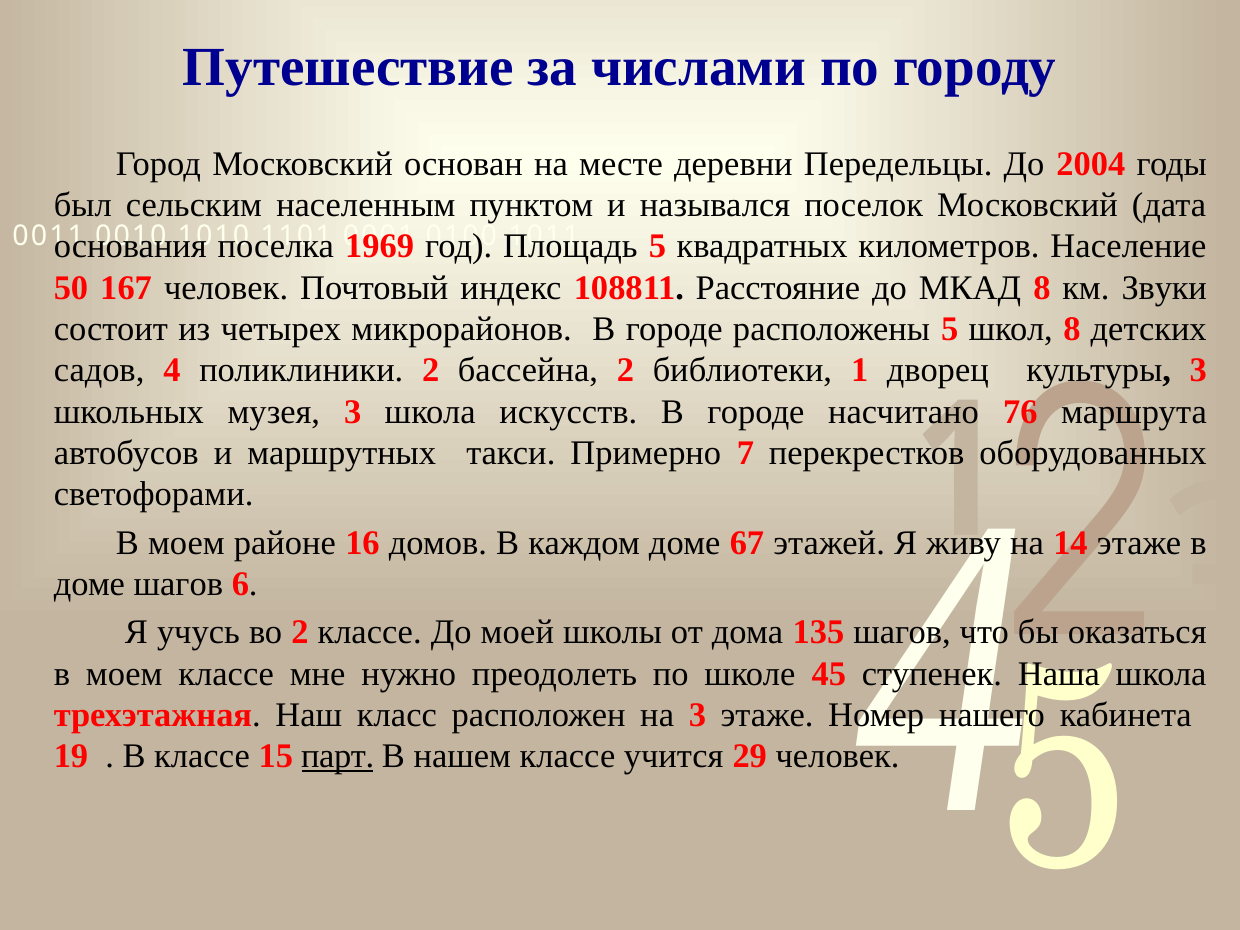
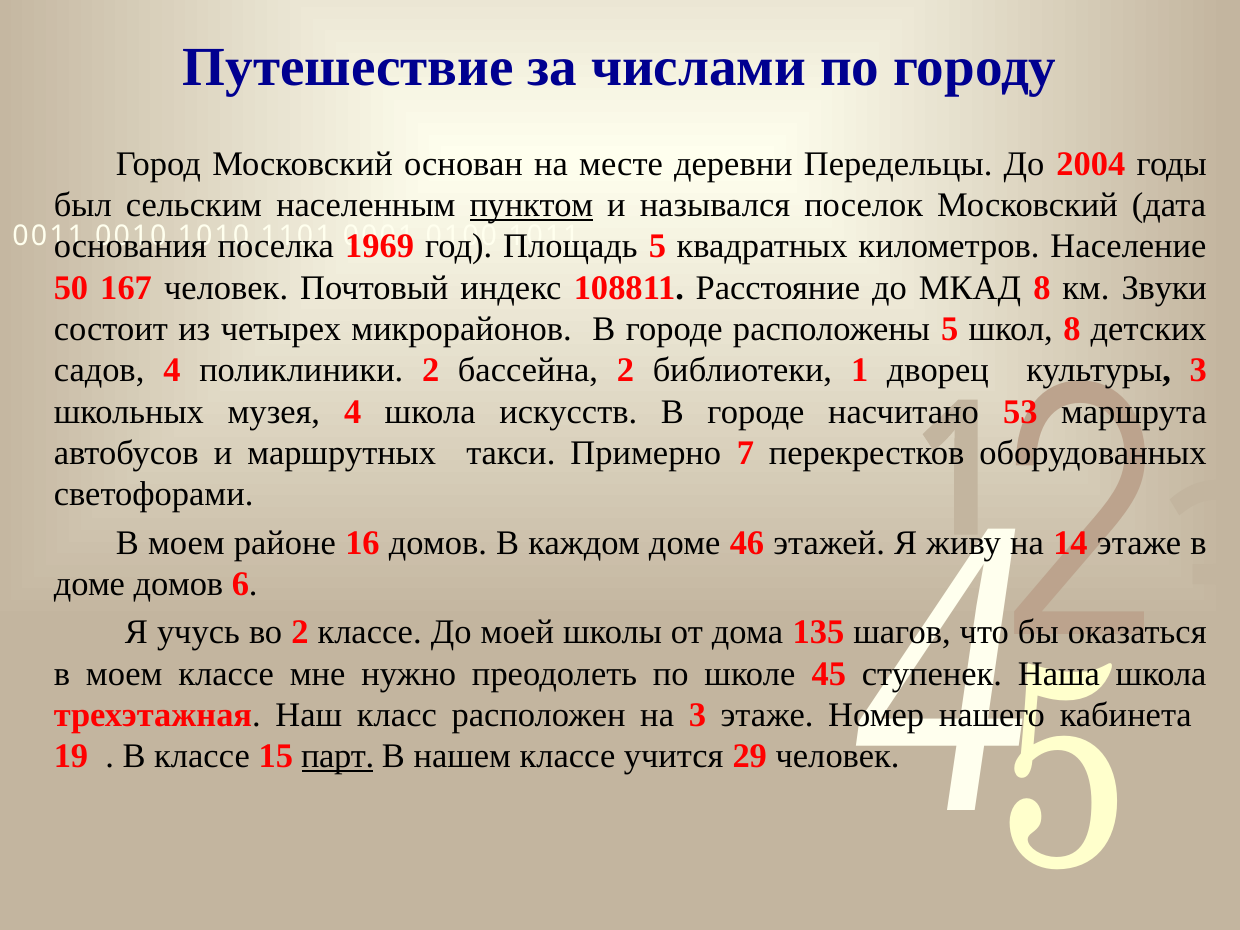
пунктом underline: none -> present
музея 3: 3 -> 4
76: 76 -> 53
67: 67 -> 46
доме шагов: шагов -> домов
